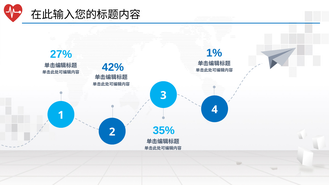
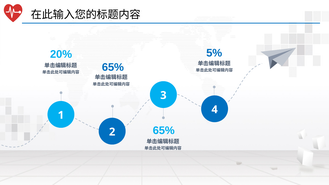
1%: 1% -> 5%
27%: 27% -> 20%
42% at (113, 67): 42% -> 65%
35% at (164, 131): 35% -> 65%
